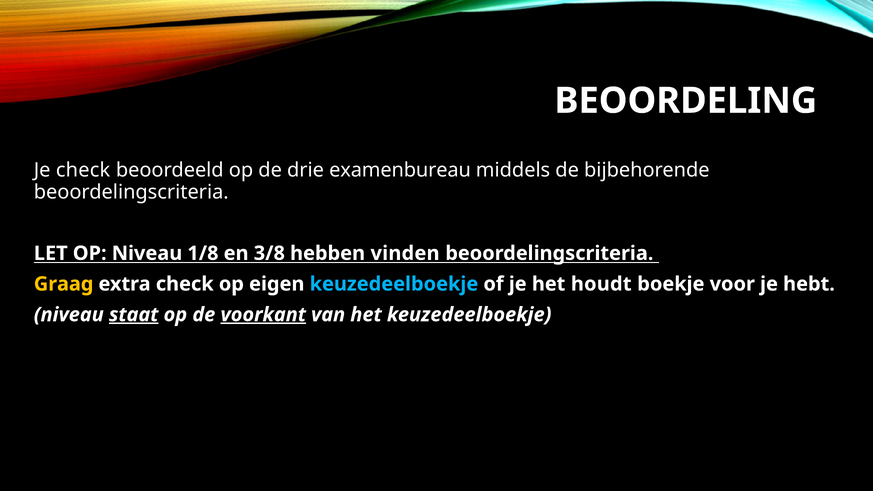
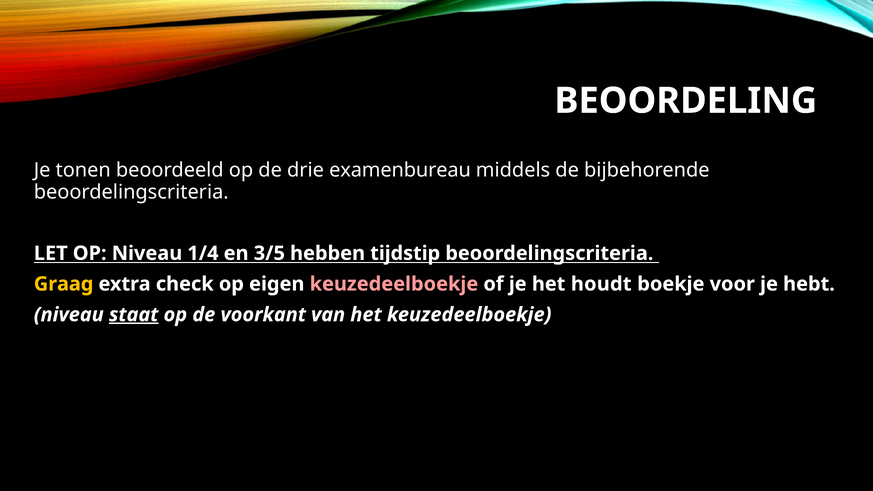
Je check: check -> tonen
1/8: 1/8 -> 1/4
3/8: 3/8 -> 3/5
vinden: vinden -> tijdstip
keuzedeelboekje at (394, 284) colour: light blue -> pink
voorkant underline: present -> none
